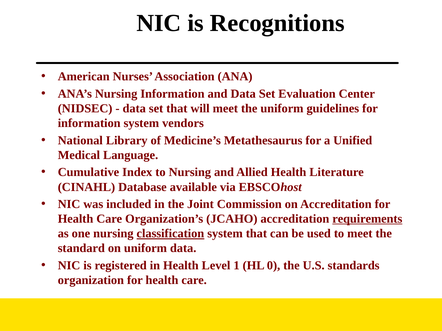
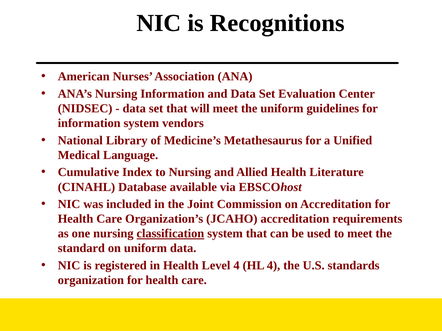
requirements underline: present -> none
Level 1: 1 -> 4
HL 0: 0 -> 4
